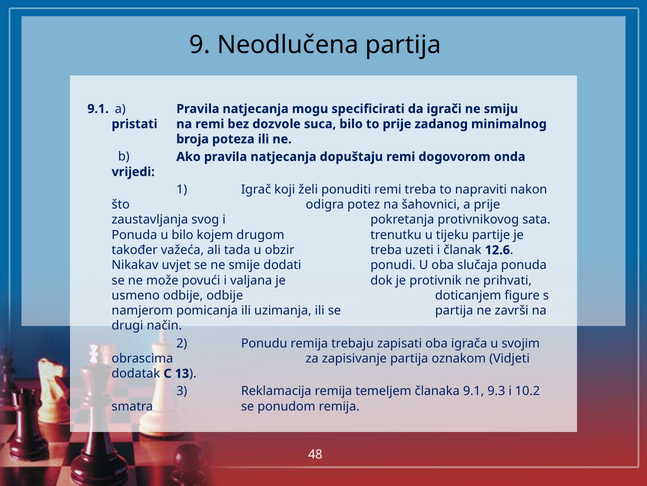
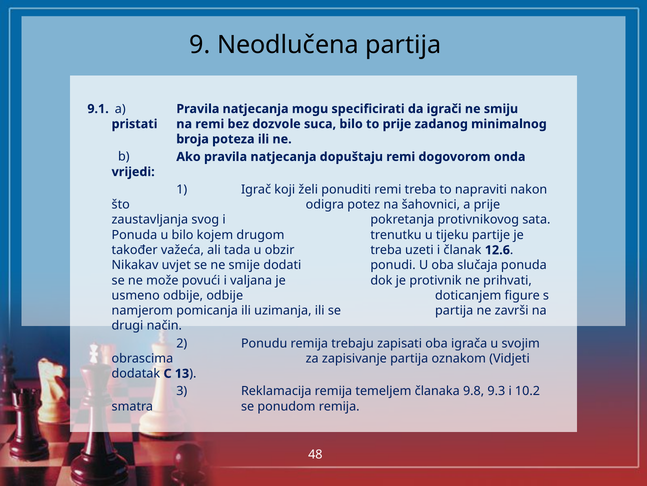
članaka 9.1: 9.1 -> 9.8
